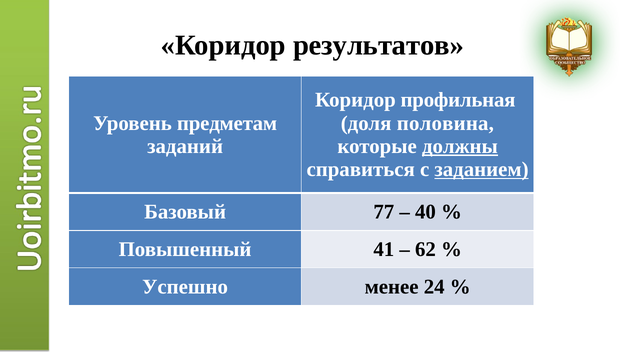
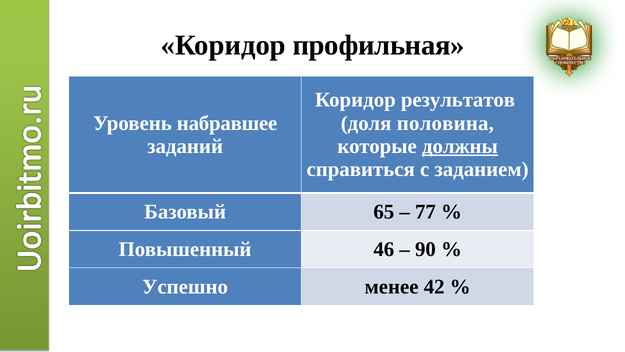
результатов: результатов -> профильная
профильная: профильная -> результатов
предметам: предметам -> набравшее
заданием underline: present -> none
77: 77 -> 65
40: 40 -> 77
41: 41 -> 46
62: 62 -> 90
24: 24 -> 42
